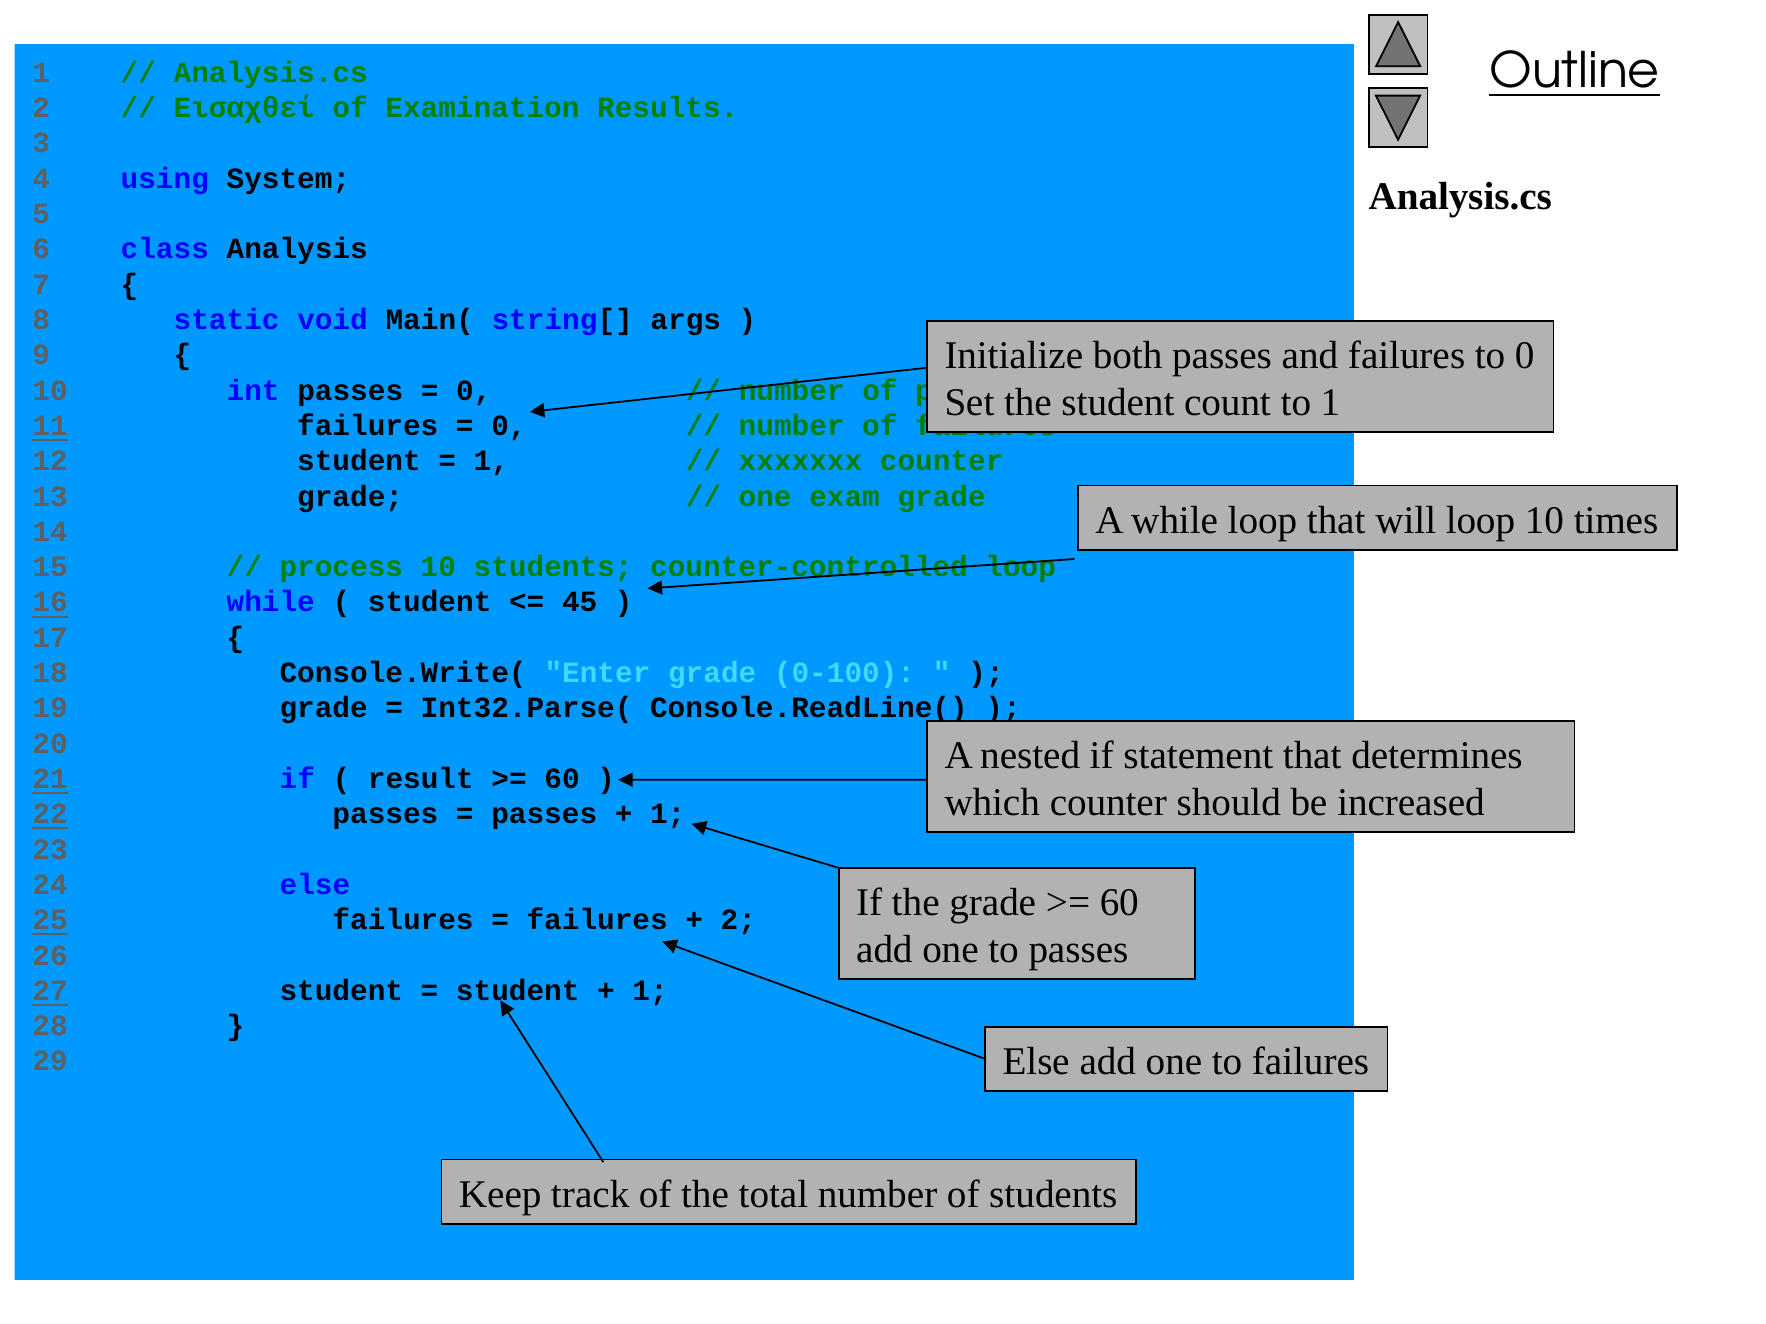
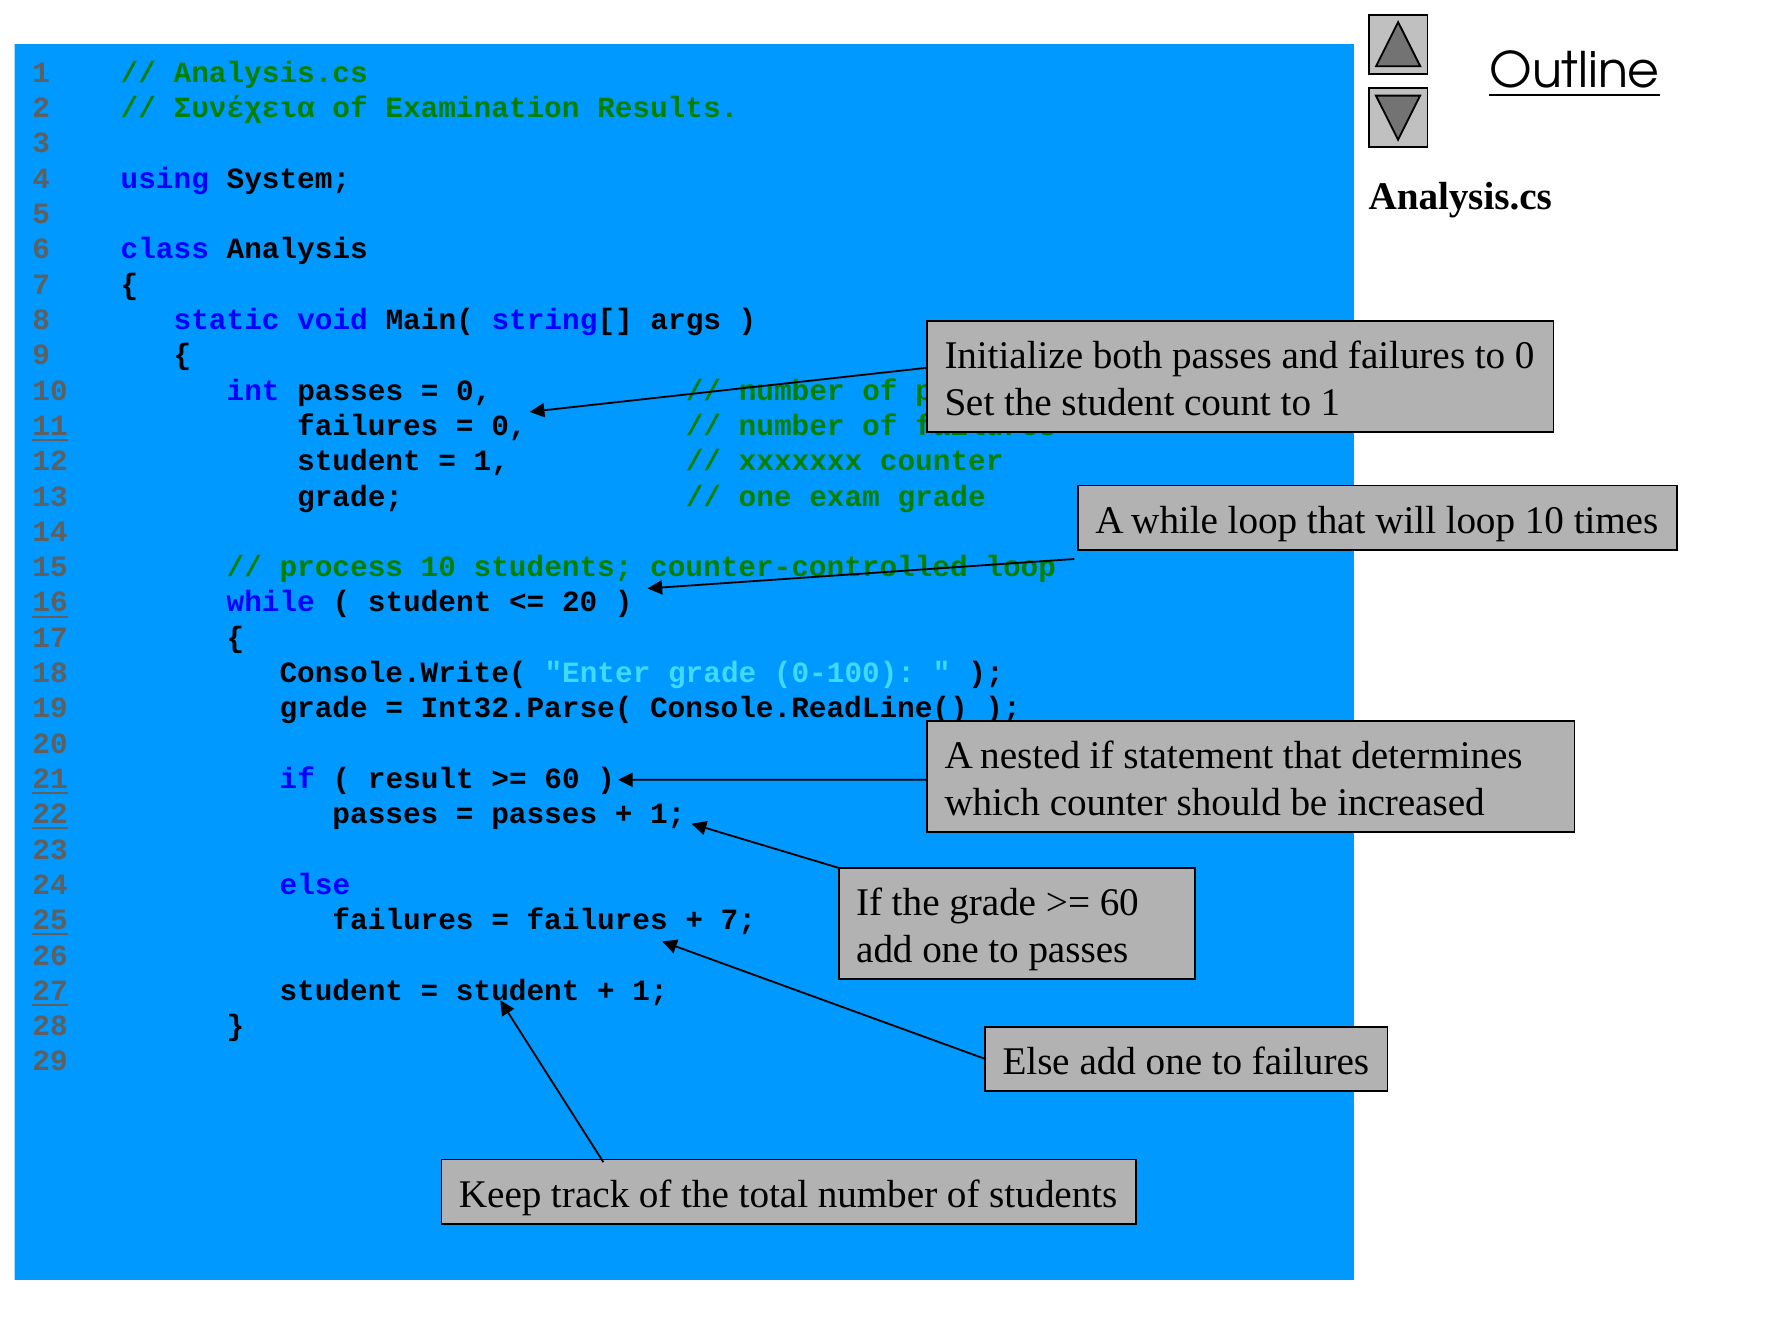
Εισαχθεί: Εισαχθεί -> Συνέχεια
45 at (580, 602): 45 -> 20
2 at (738, 920): 2 -> 7
